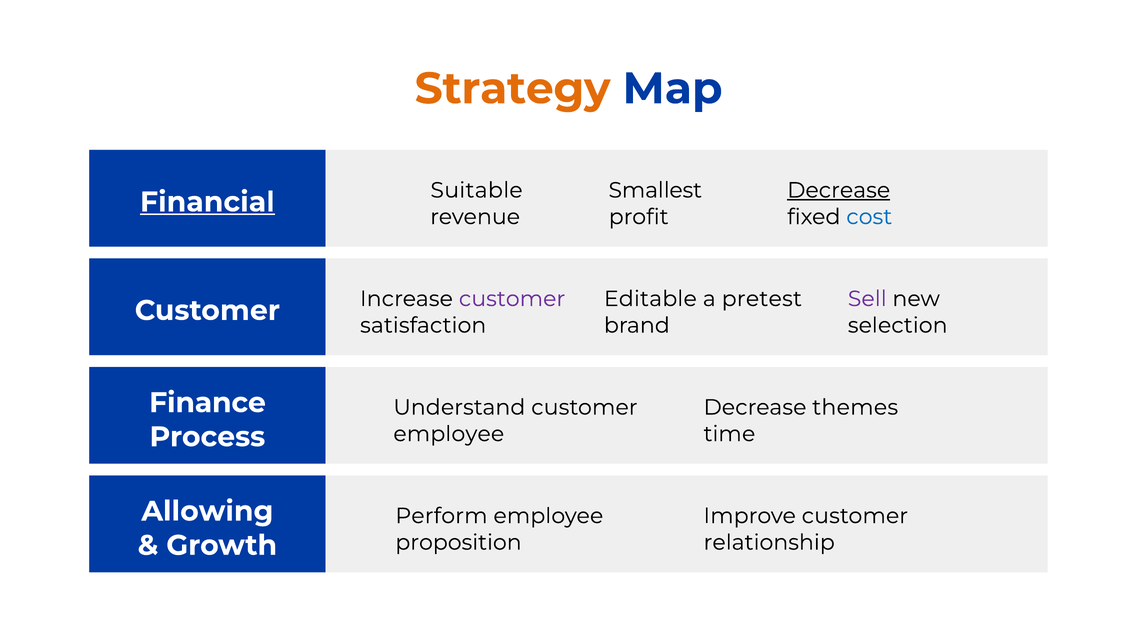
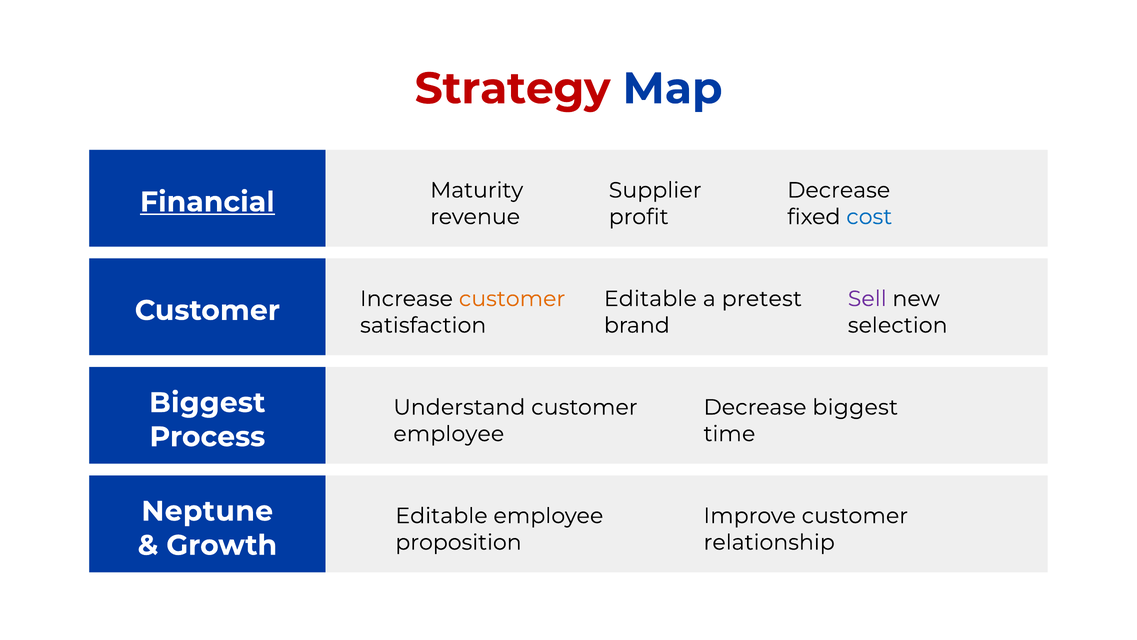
Strategy colour: orange -> red
Suitable: Suitable -> Maturity
Smallest: Smallest -> Supplier
Decrease at (839, 190) underline: present -> none
customer at (512, 299) colour: purple -> orange
Finance at (207, 402): Finance -> Biggest
Decrease themes: themes -> biggest
Allowing: Allowing -> Neptune
Perform at (441, 516): Perform -> Editable
